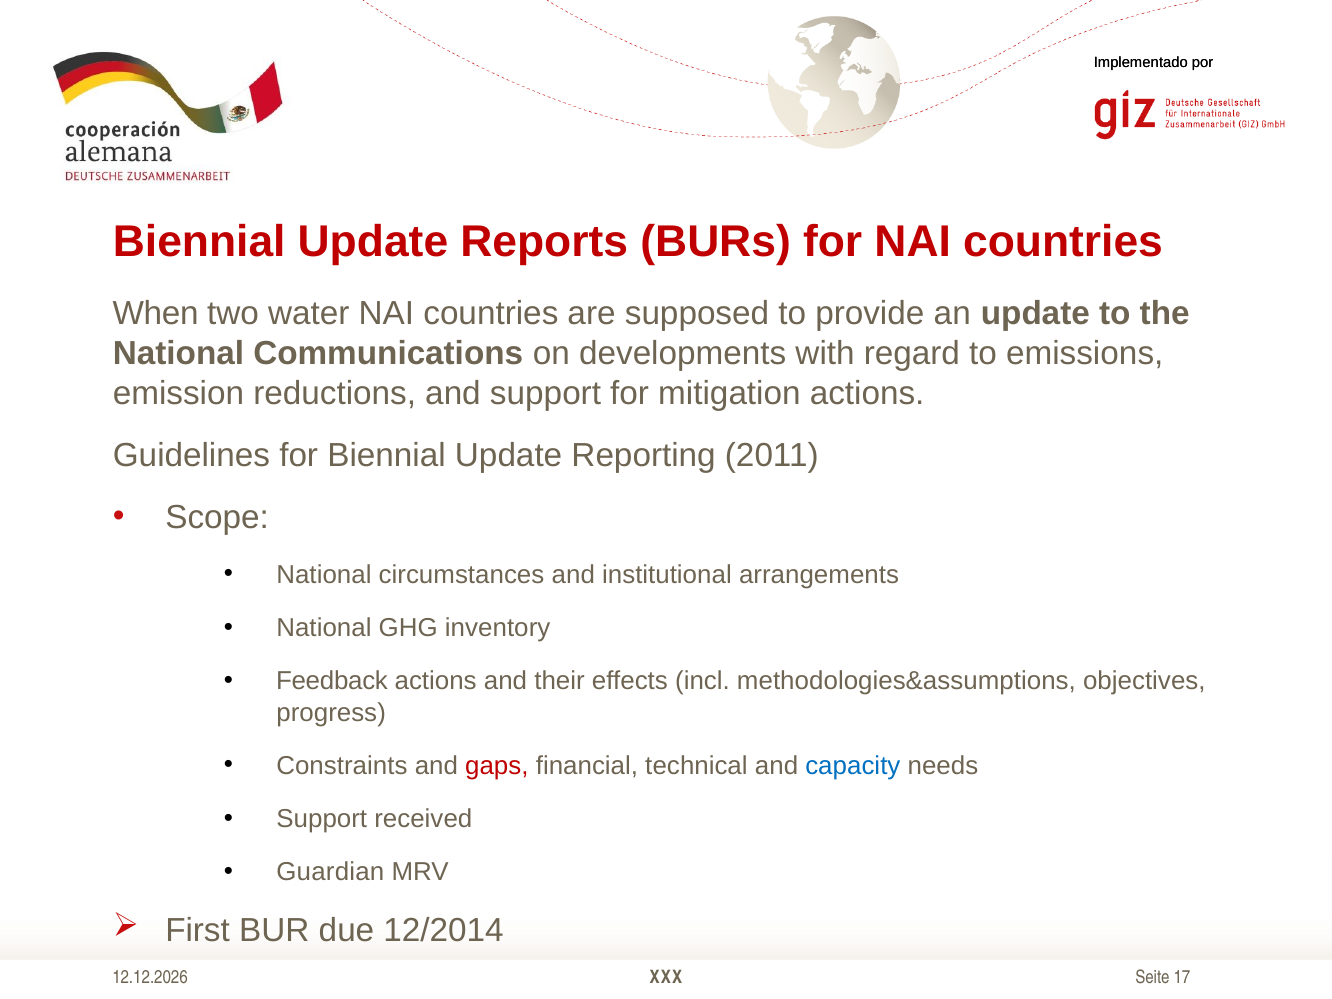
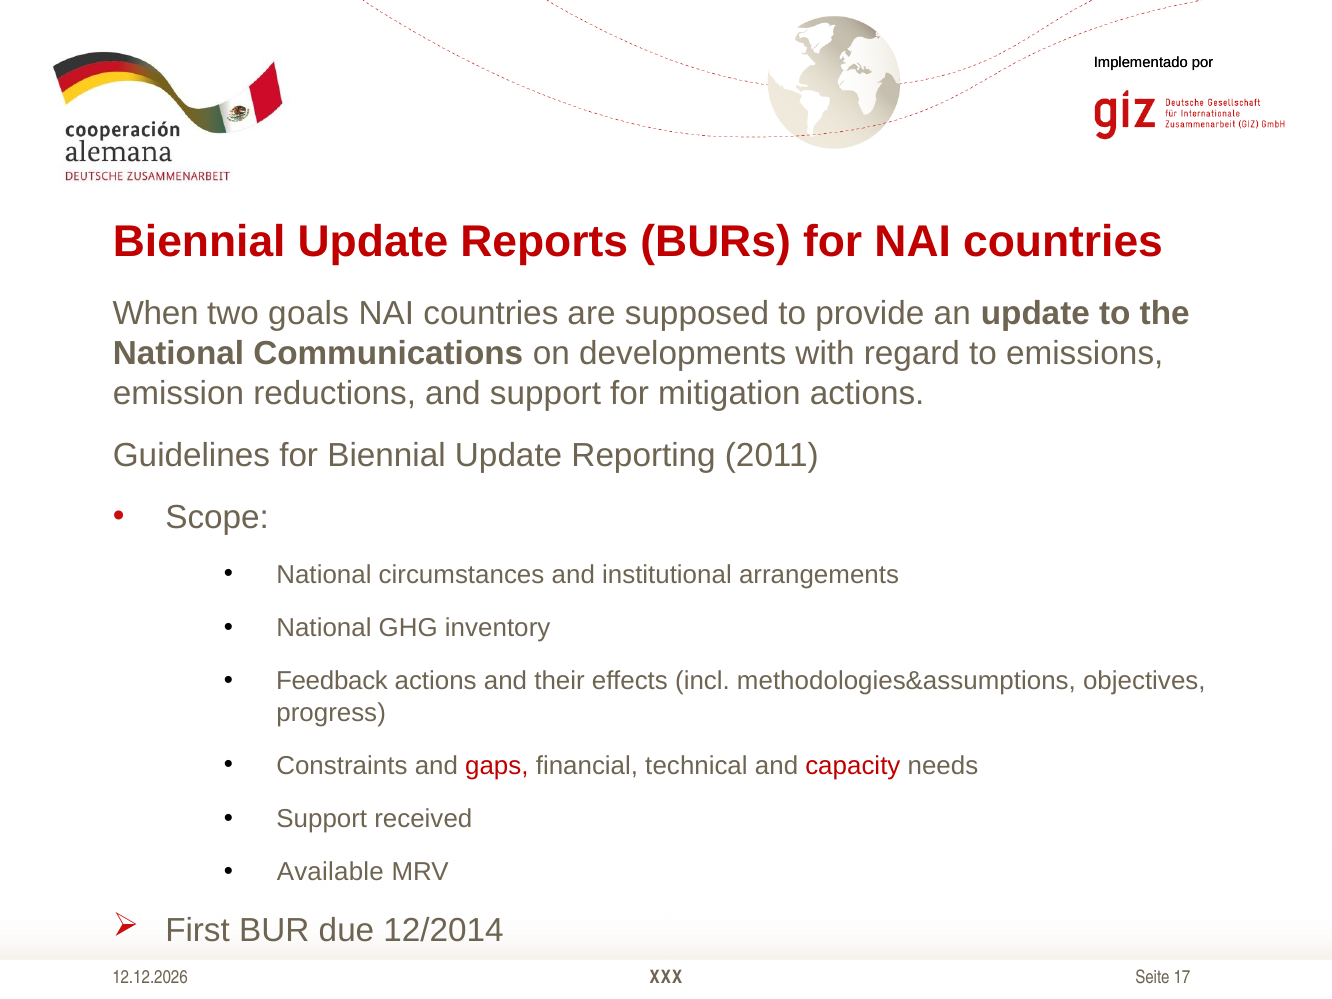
water: water -> goals
capacity colour: blue -> red
Guardian: Guardian -> Available
